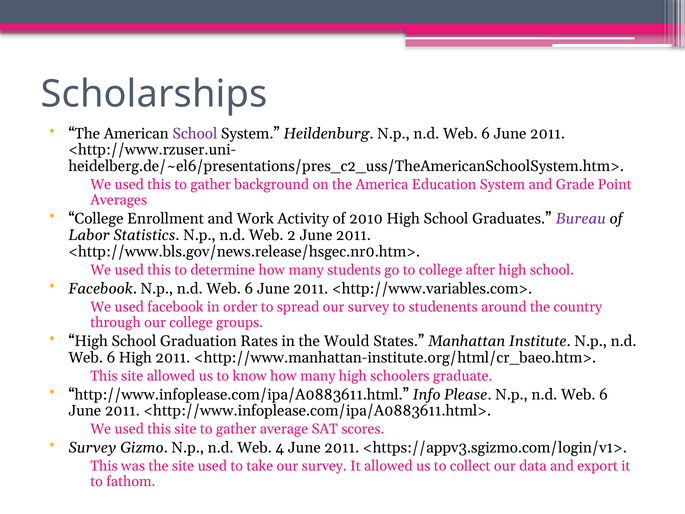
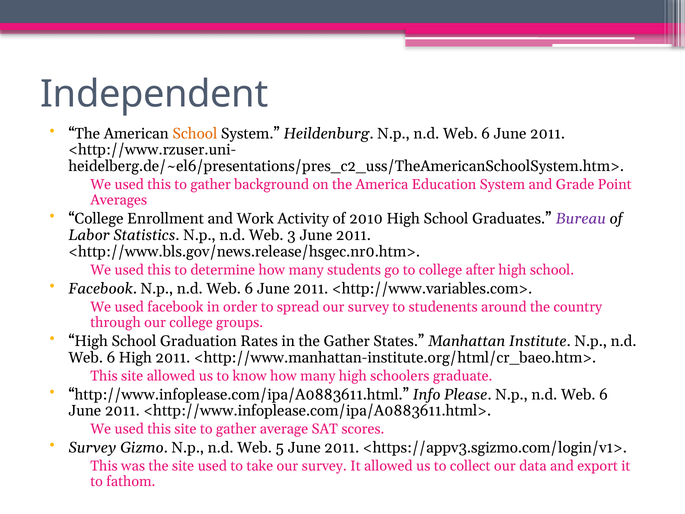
Scholarships: Scholarships -> Independent
School at (195, 133) colour: purple -> orange
2: 2 -> 3
the Would: Would -> Gather
4: 4 -> 5
